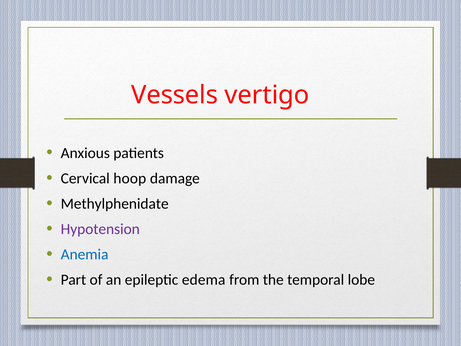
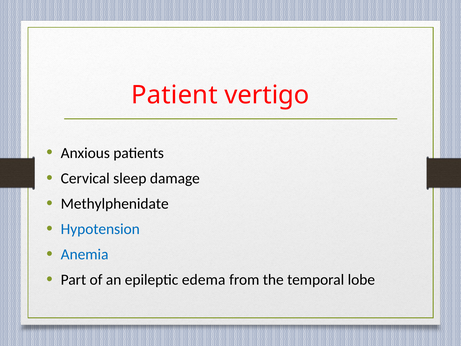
Vessels: Vessels -> Patient
hoop: hoop -> sleep
Hypotension colour: purple -> blue
